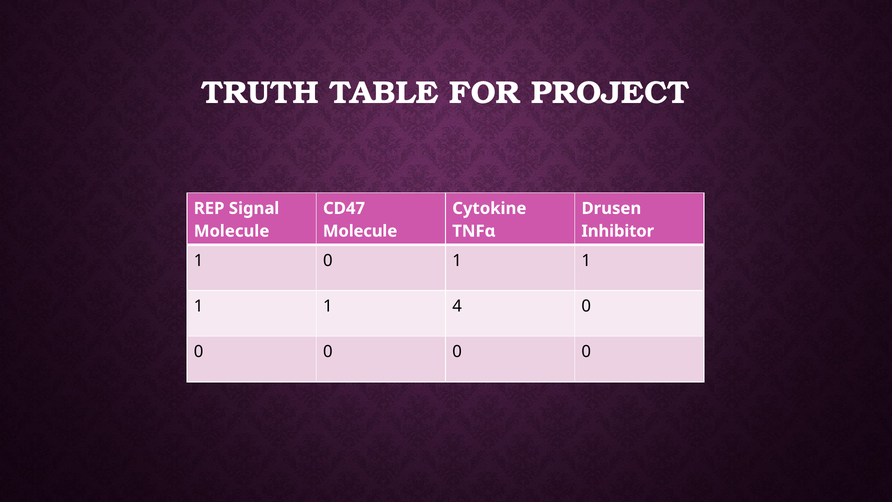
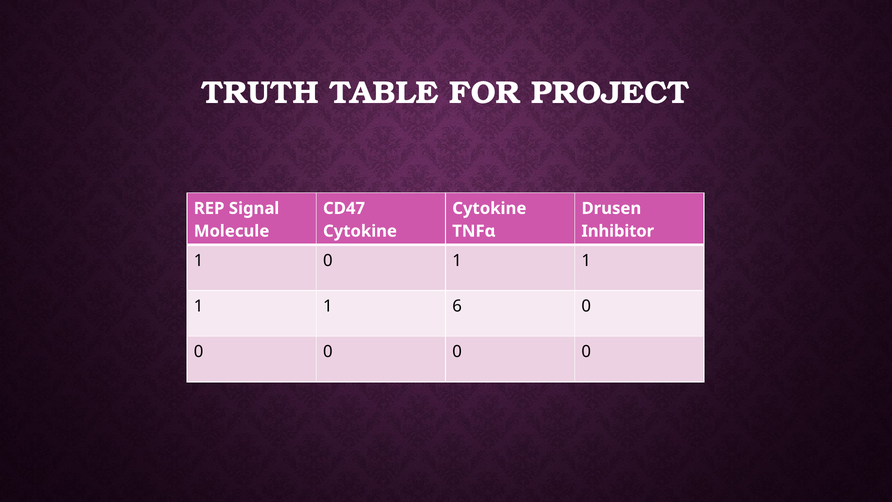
Molecule at (360, 231): Molecule -> Cytokine
4: 4 -> 6
